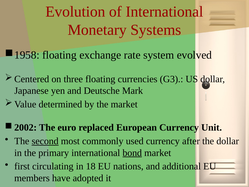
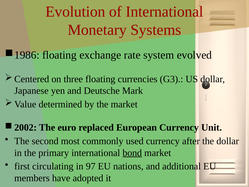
1958: 1958 -> 1986
second underline: present -> none
18: 18 -> 97
